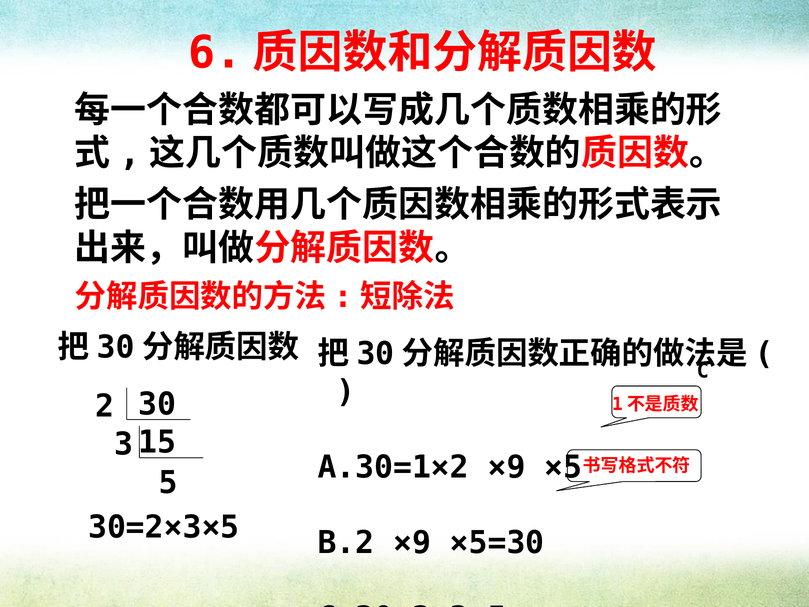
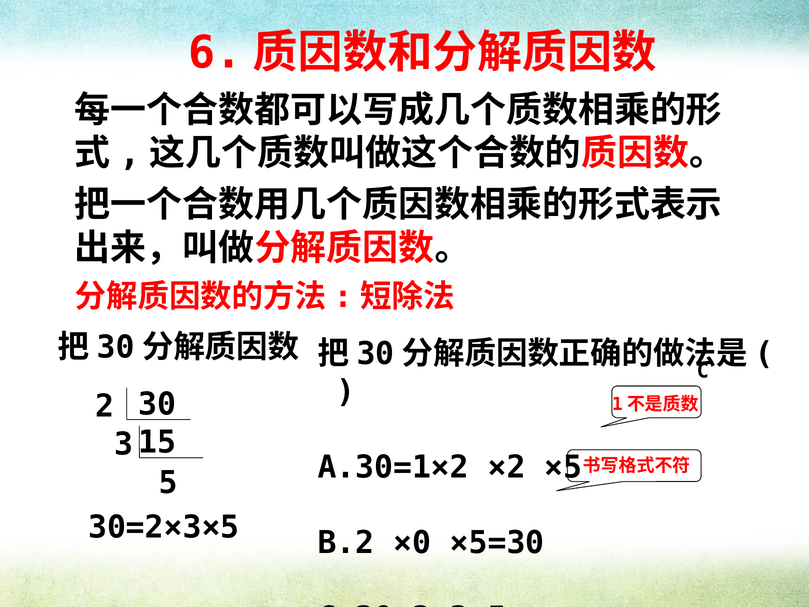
A.30=1×2 ×9: ×9 -> ×2
B.2 ×9: ×9 -> ×0
